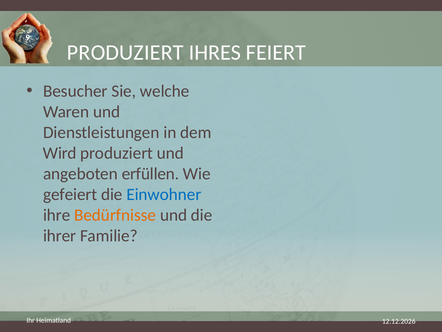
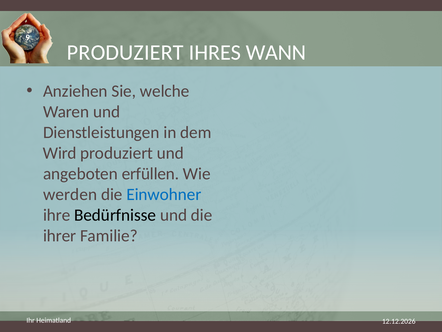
FEIERT: FEIERT -> WANN
Besucher: Besucher -> Anziehen
gefeiert: gefeiert -> werden
Bedürfnisse colour: orange -> black
